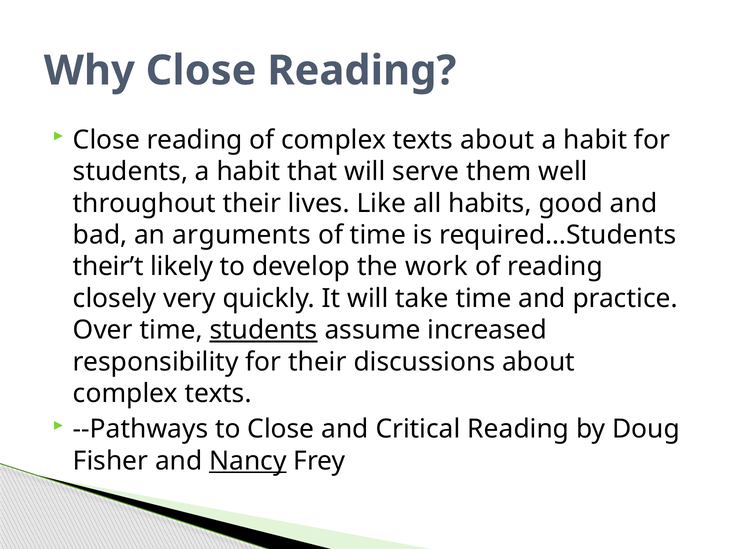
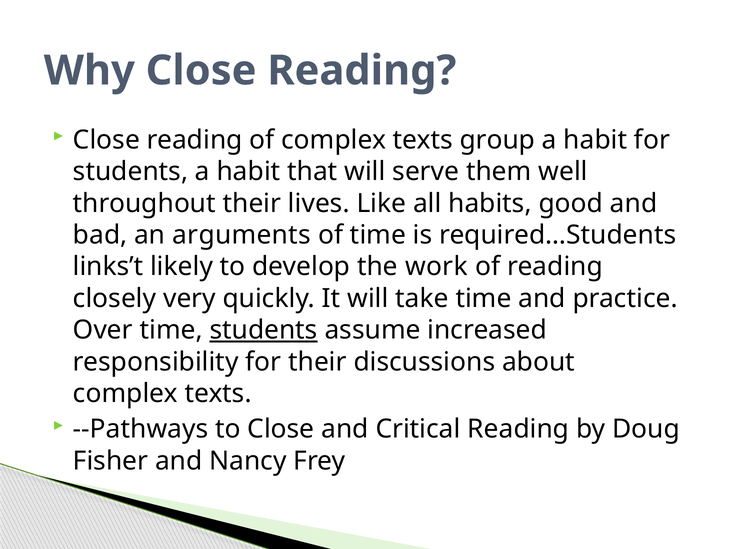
texts about: about -> group
their’t: their’t -> links’t
Nancy underline: present -> none
